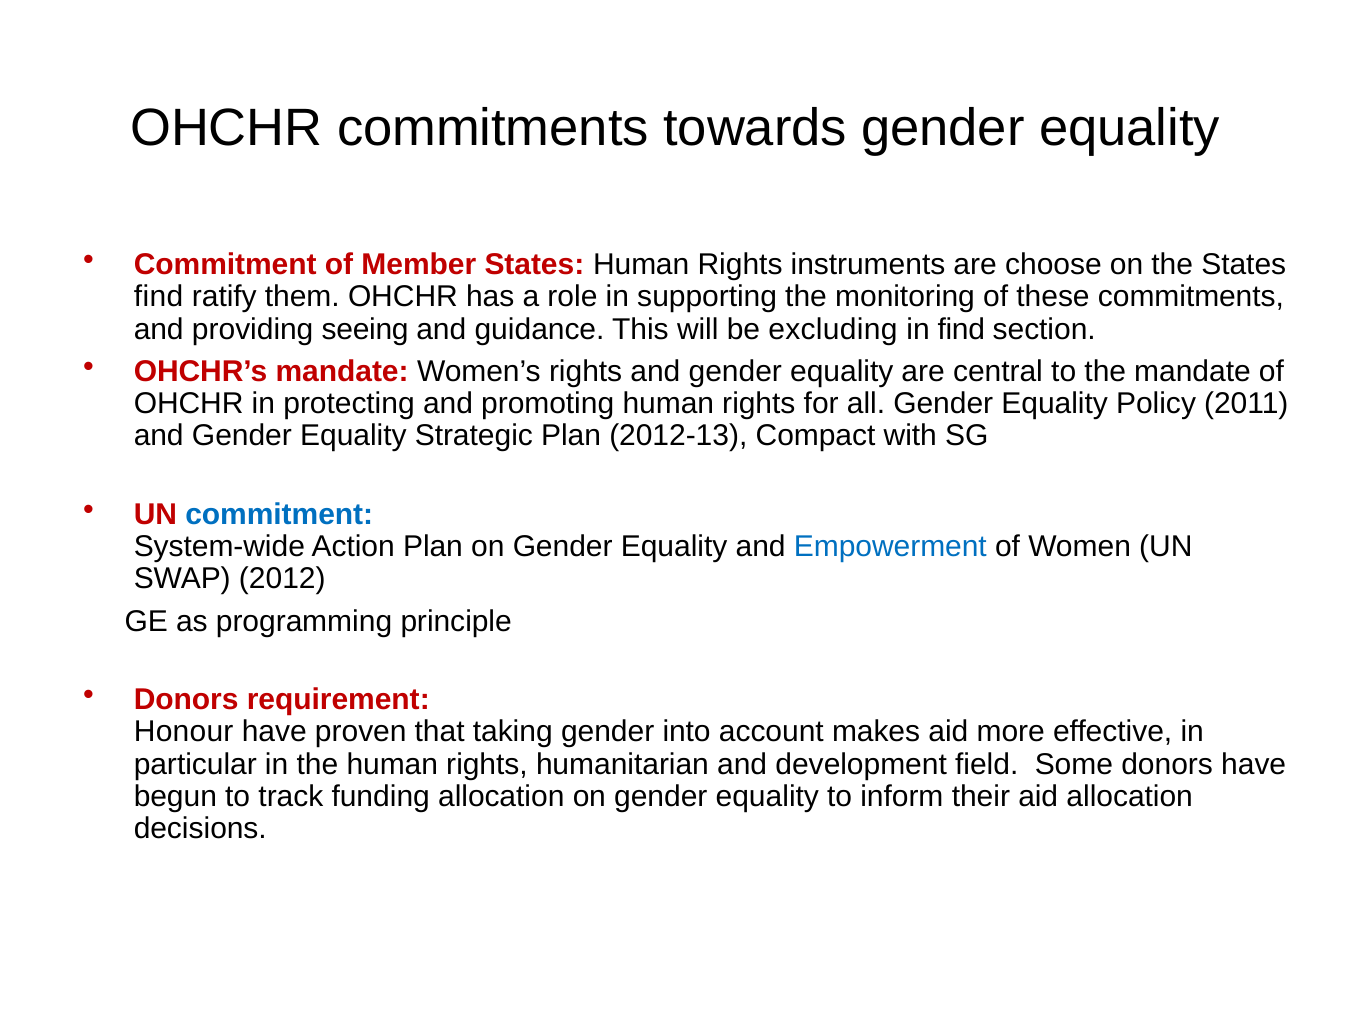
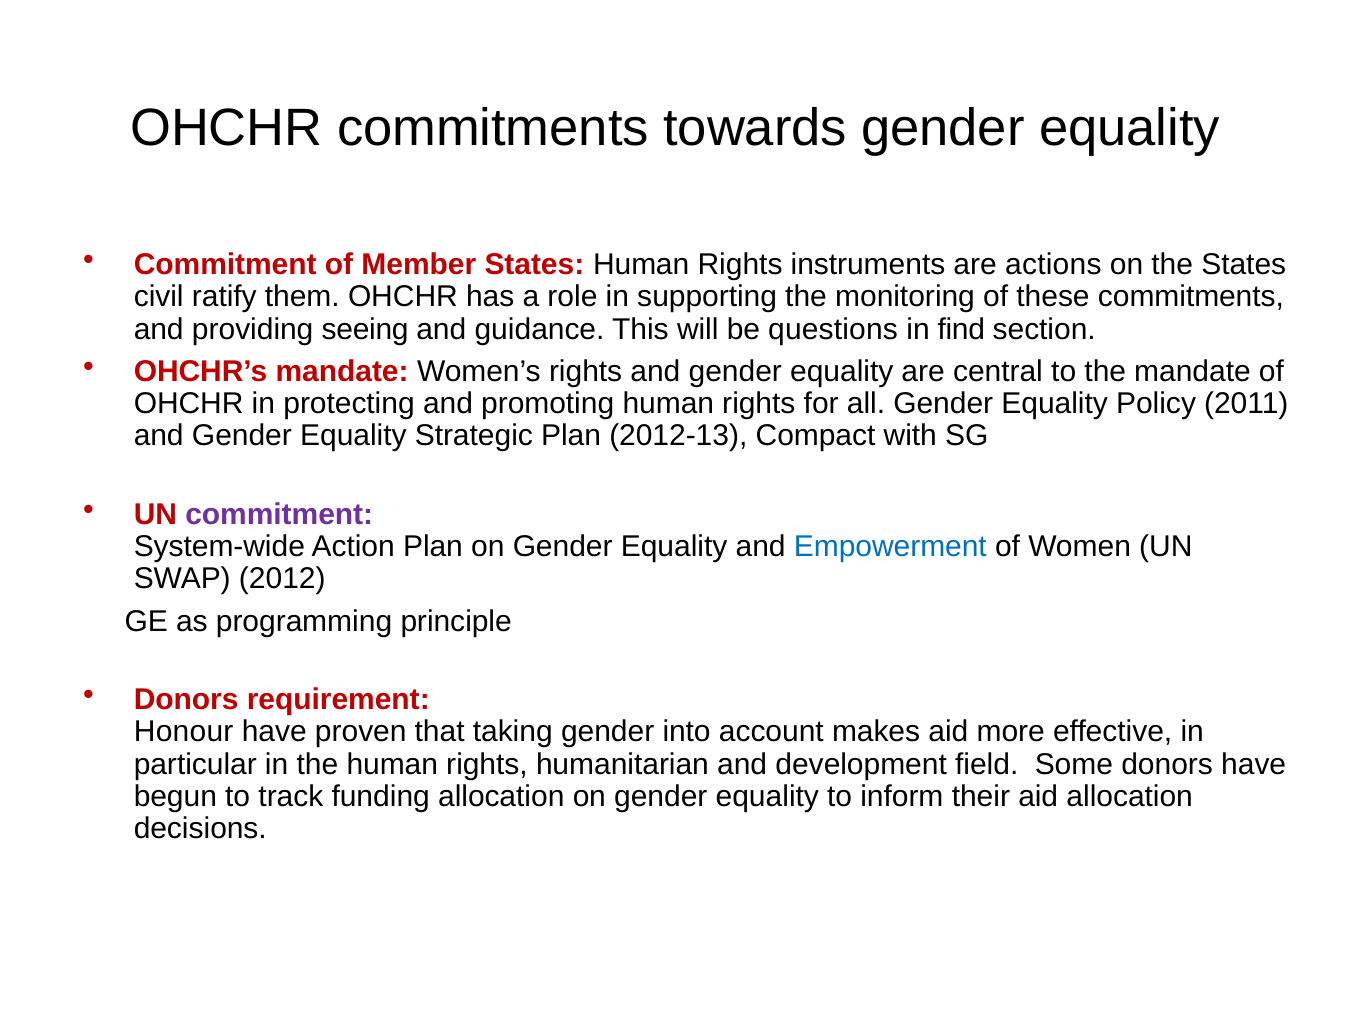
choose: choose -> actions
find at (159, 297): find -> civil
excluding: excluding -> questions
commitment at (279, 514) colour: blue -> purple
